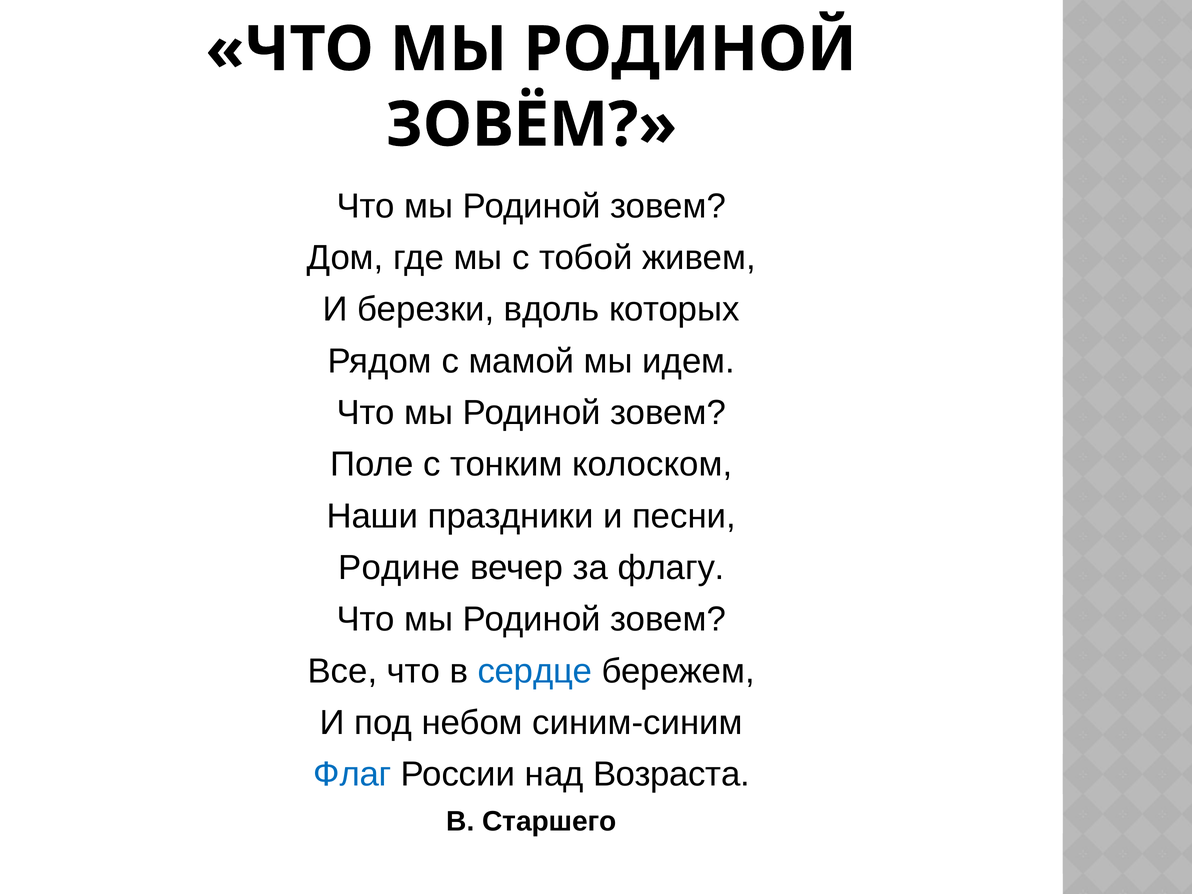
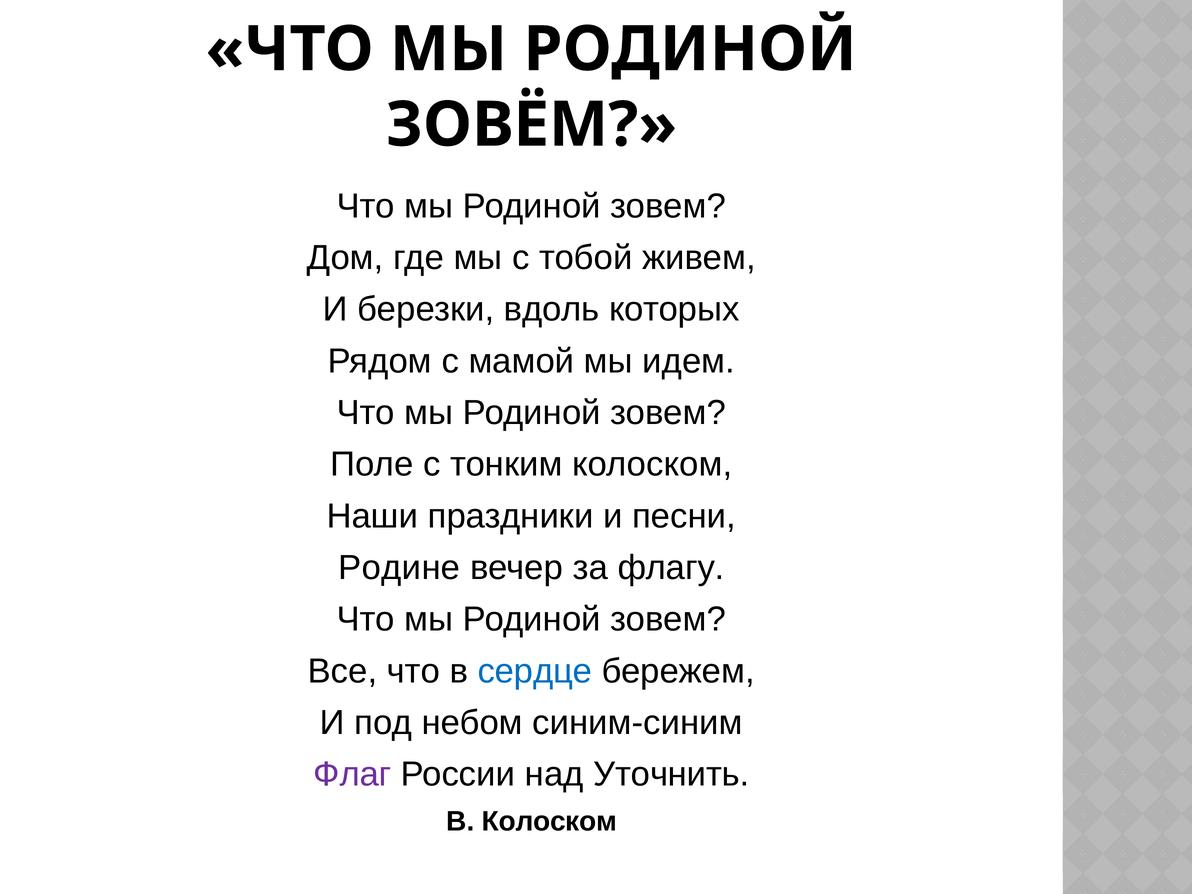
Флаг colour: blue -> purple
Возраста: Возраста -> Уточнить
В Старшего: Старшего -> Колоском
